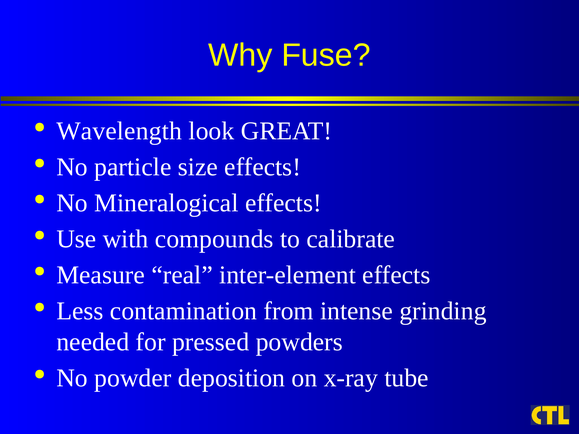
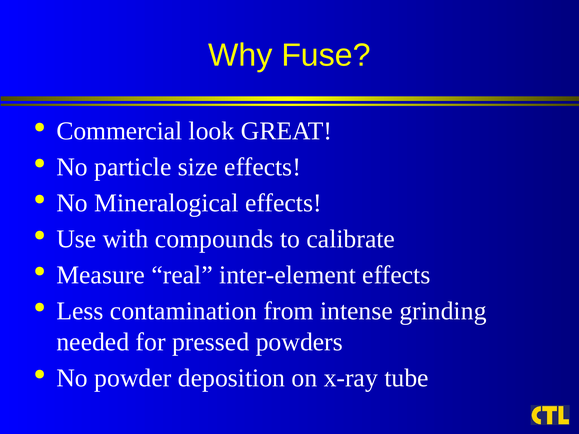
Wavelength: Wavelength -> Commercial
